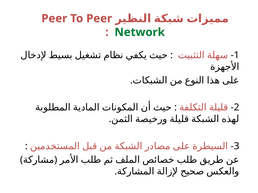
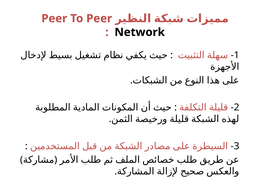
Network colour: green -> black
